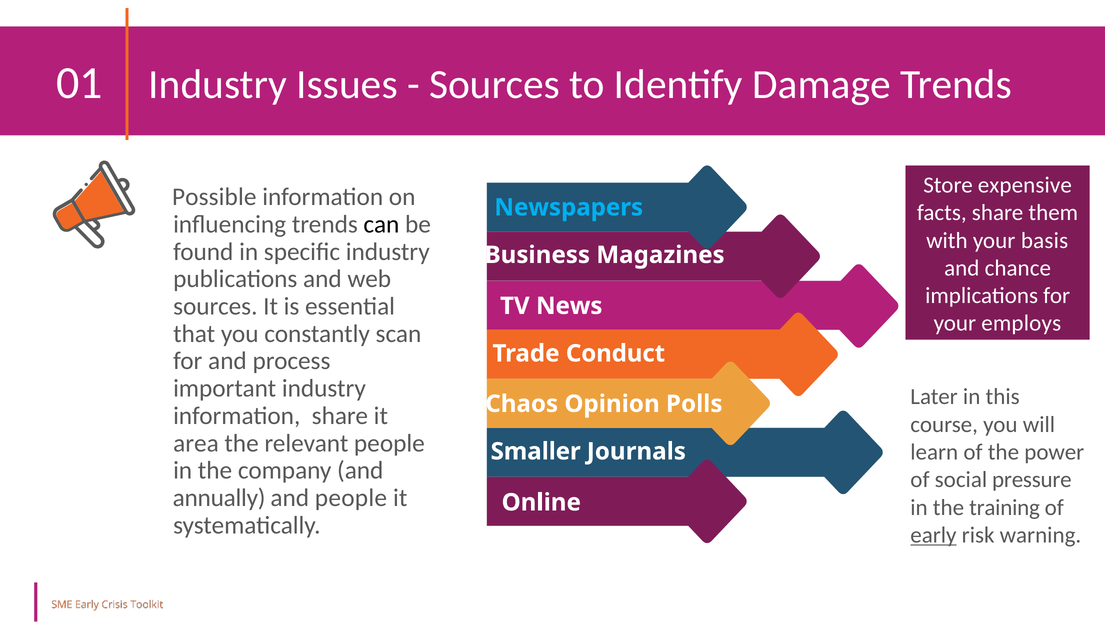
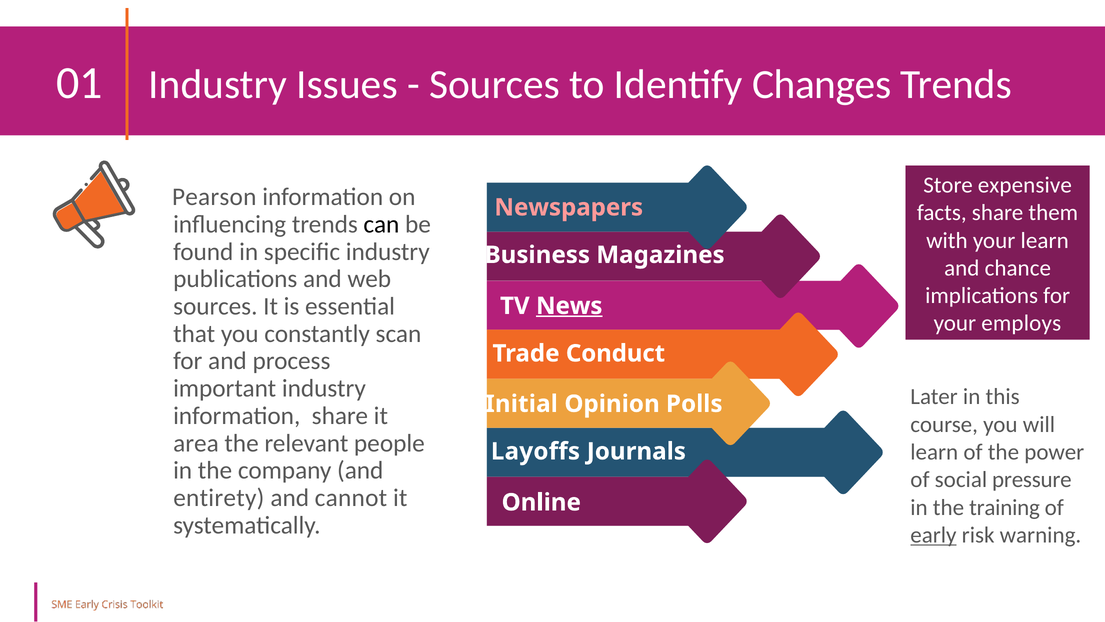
Damage: Damage -> Changes
Possible: Possible -> Pearson
Newspapers colour: light blue -> pink
your basis: basis -> learn
News underline: none -> present
Chaos: Chaos -> Initial
Smaller: Smaller -> Layoffs
annually: annually -> entirety
and people: people -> cannot
